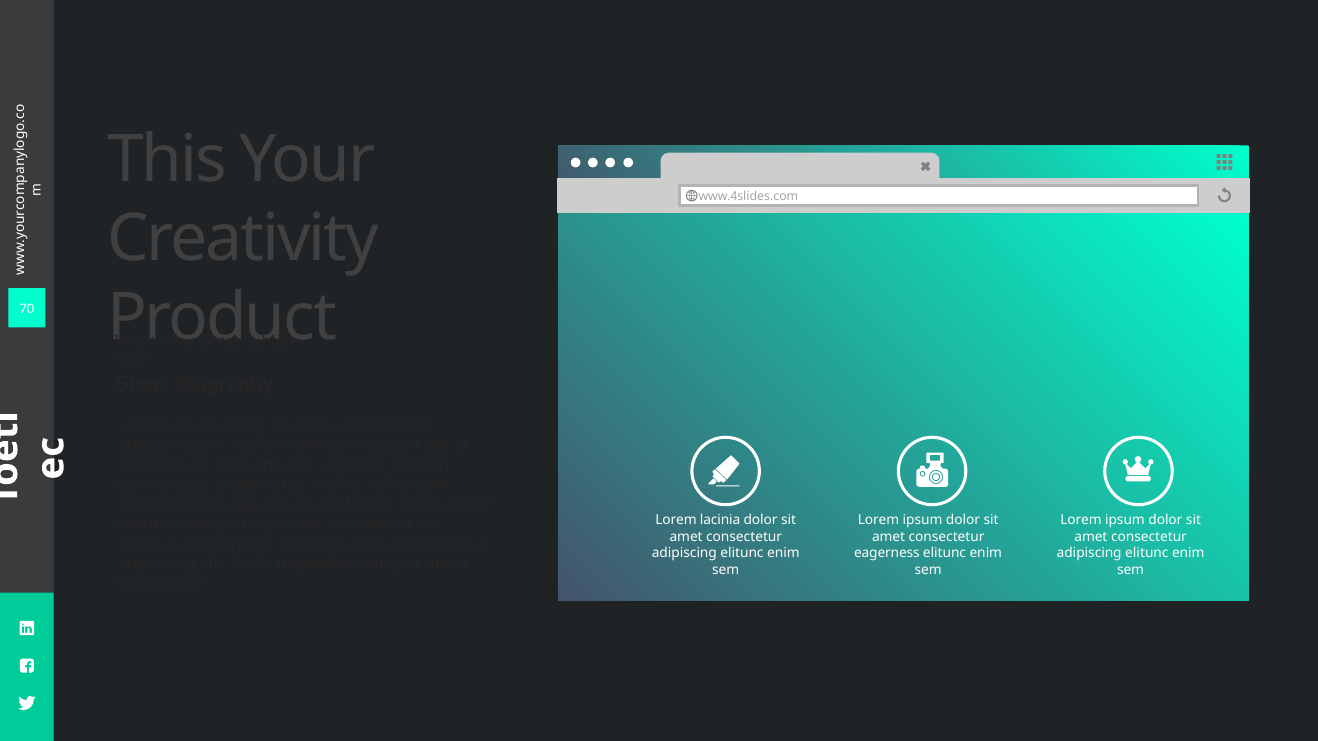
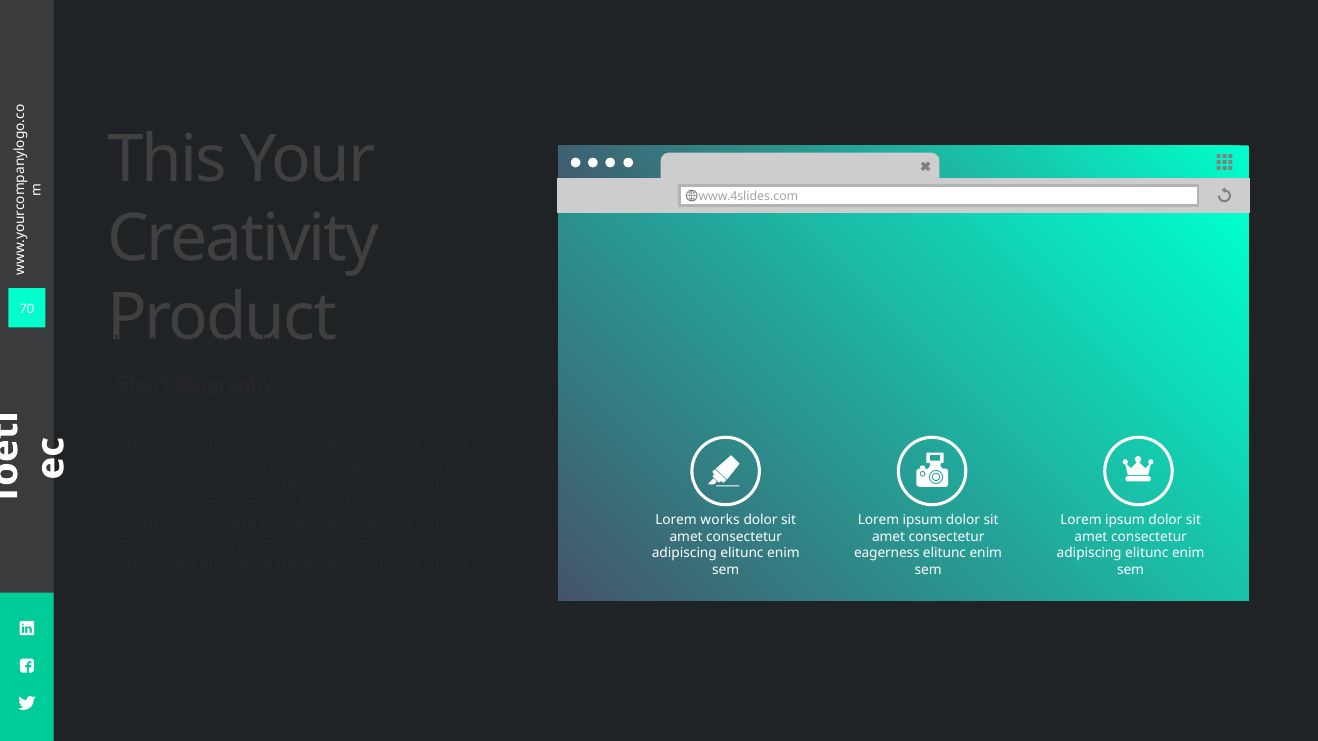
Lorem lacinia: lacinia -> works
